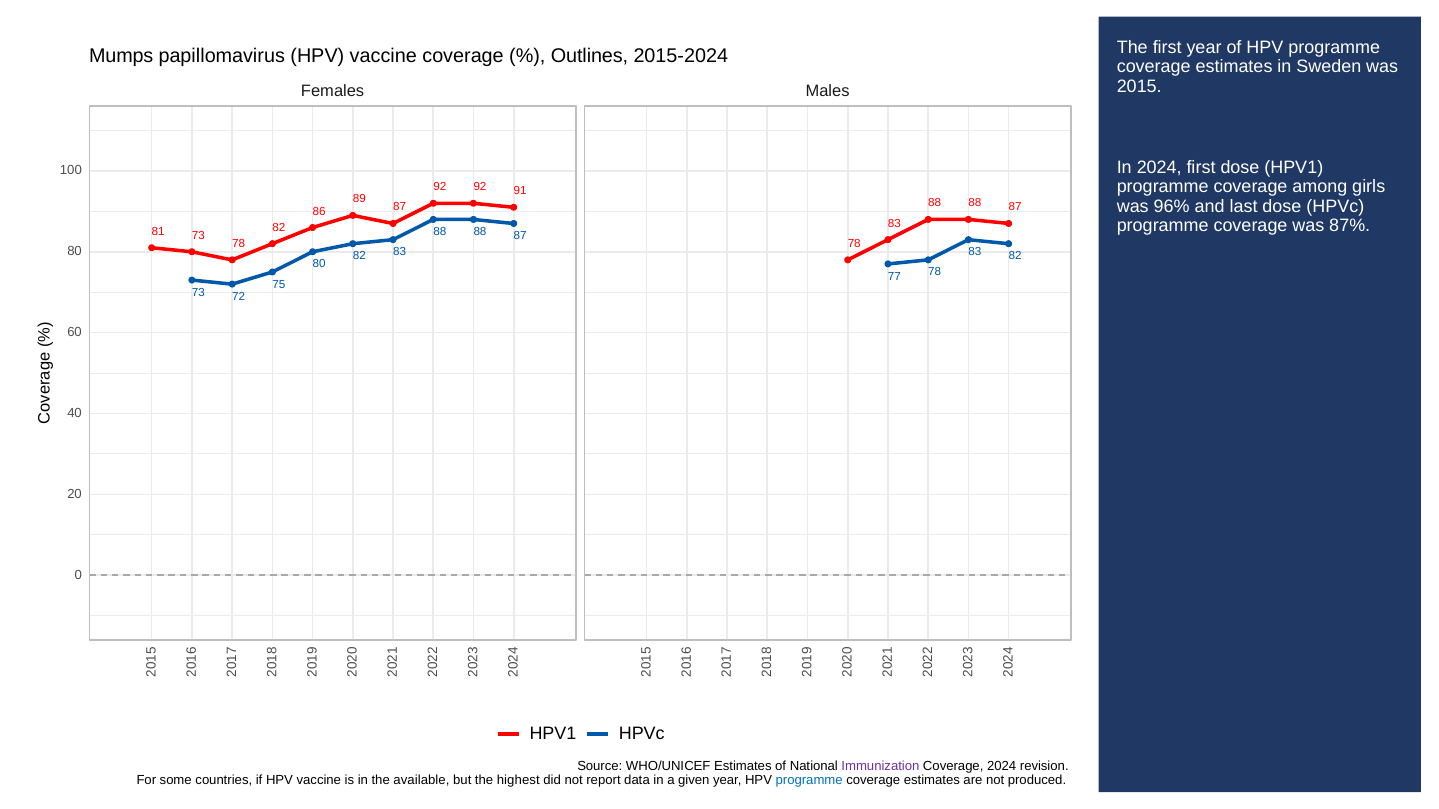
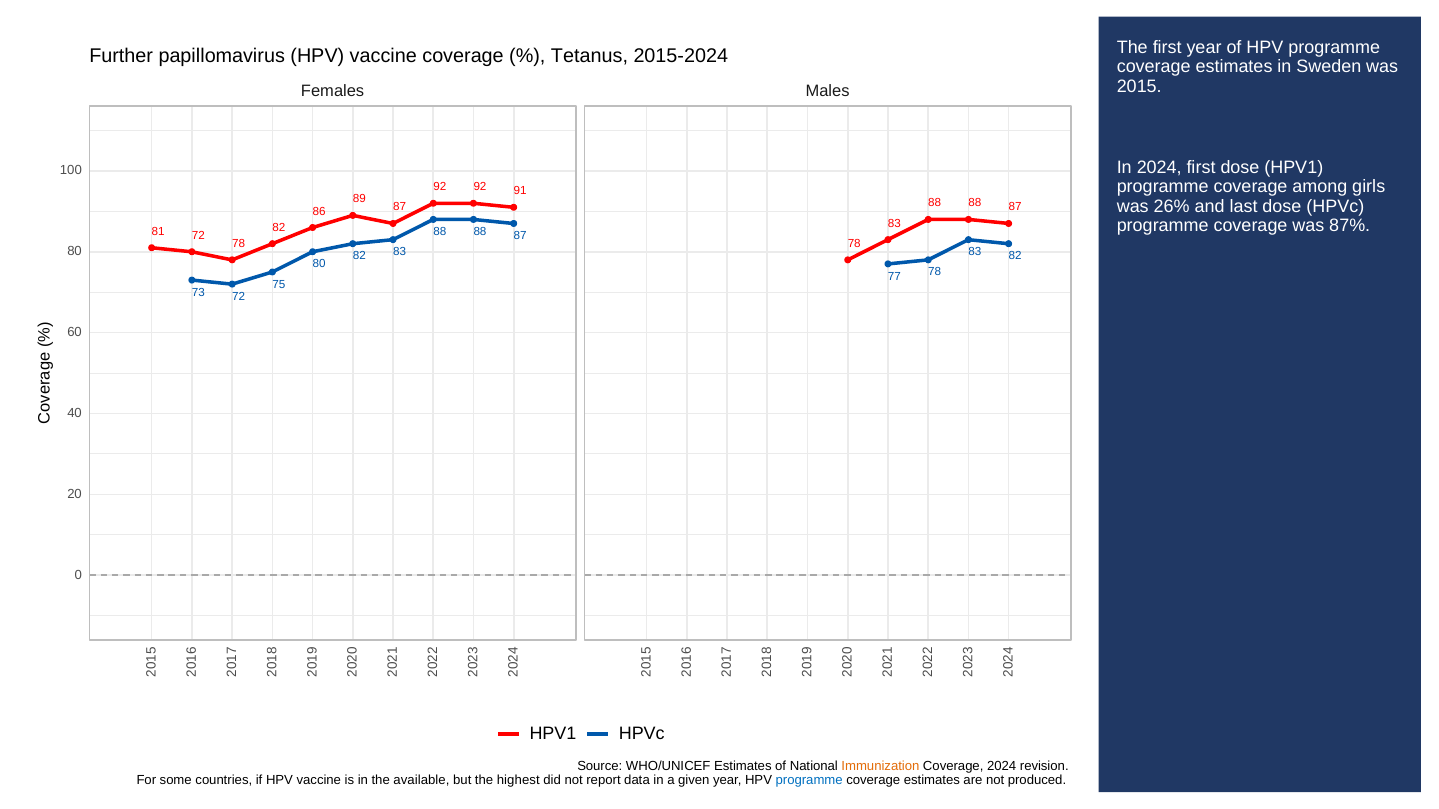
Mumps: Mumps -> Further
Outlines: Outlines -> Tetanus
96%: 96% -> 26%
81 73: 73 -> 72
Immunization colour: purple -> orange
